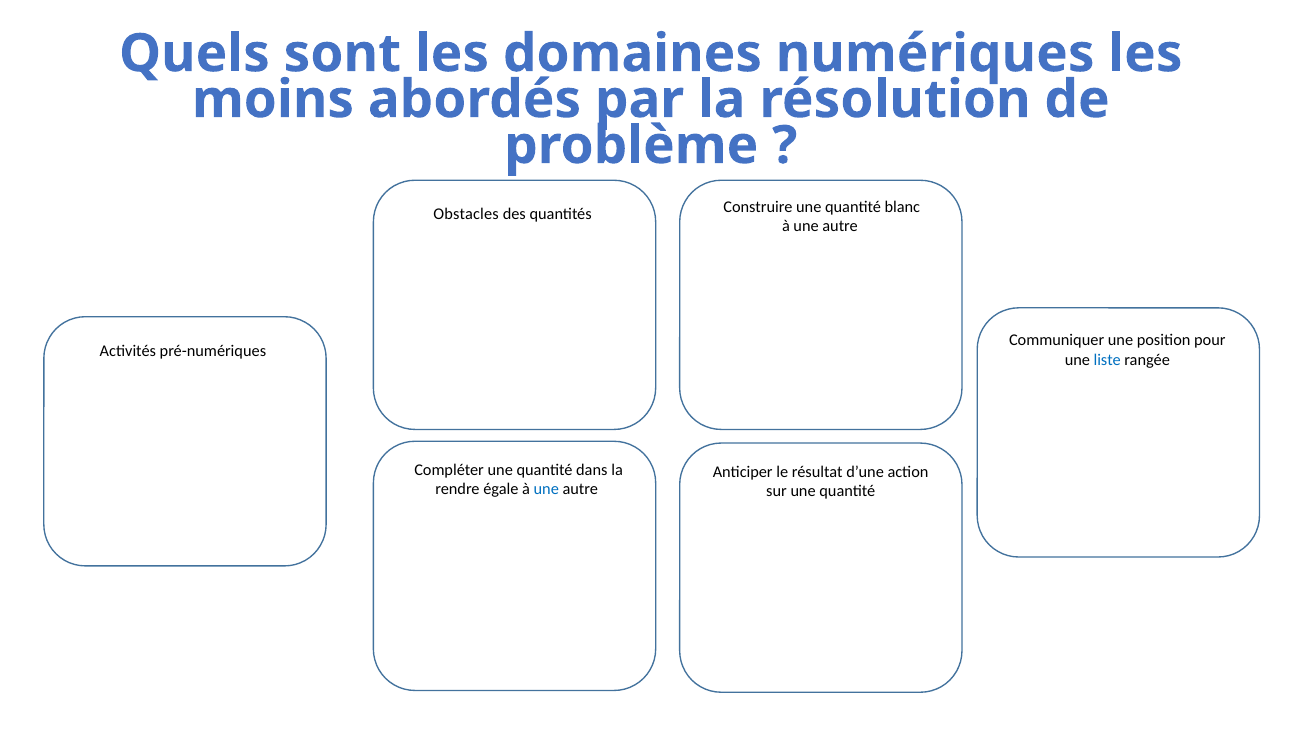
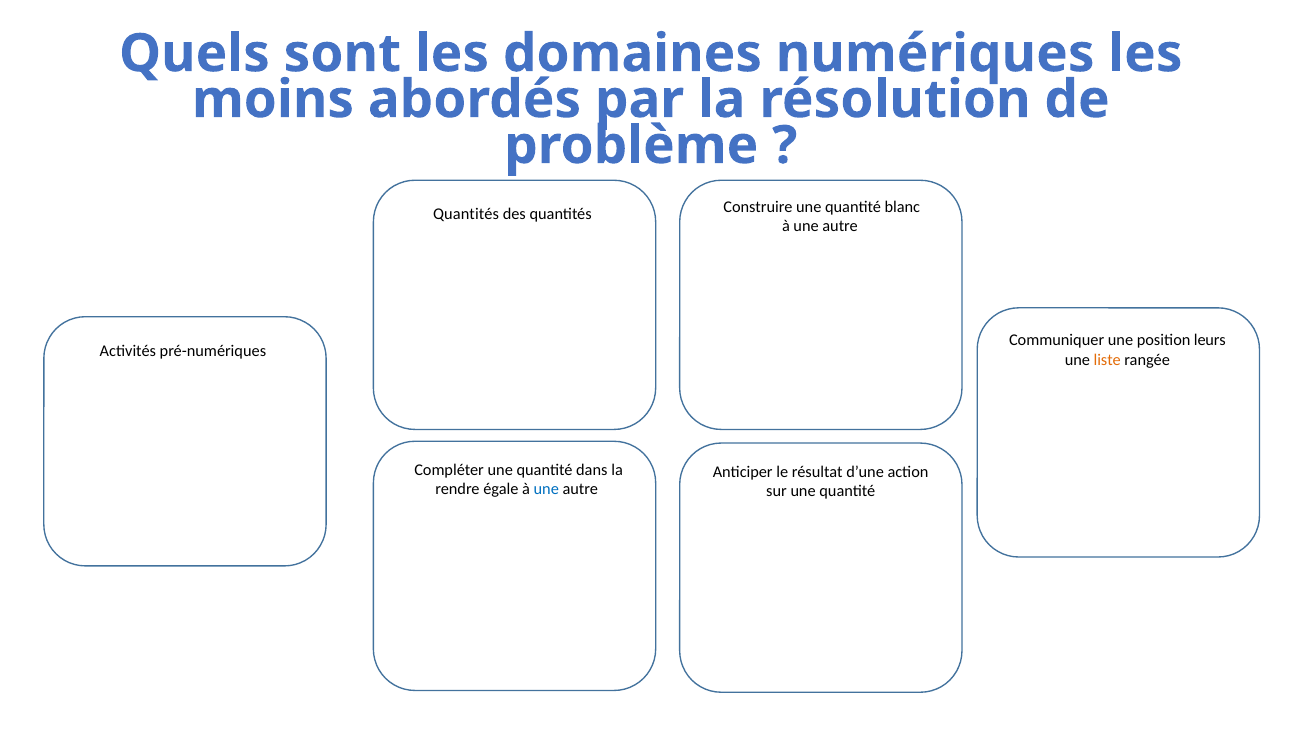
Obstacles at (466, 215): Obstacles -> Quantités
pour: pour -> leurs
liste colour: blue -> orange
